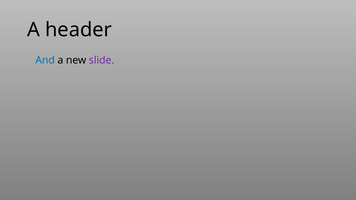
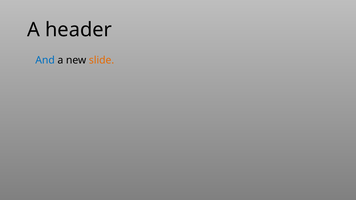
slide colour: purple -> orange
